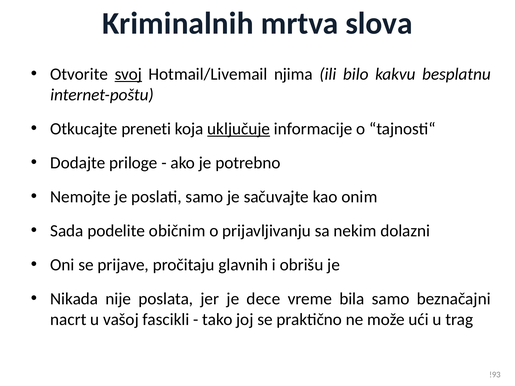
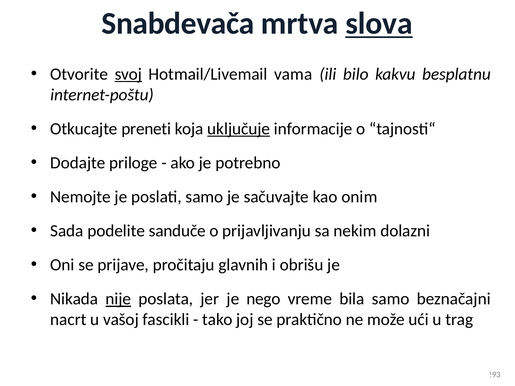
Kriminalnih: Kriminalnih -> Snabdevača
slova underline: none -> present
njima: njima -> vama
običnim: običnim -> sanduče
nije underline: none -> present
dece: dece -> nego
